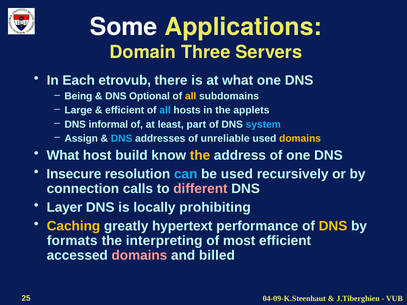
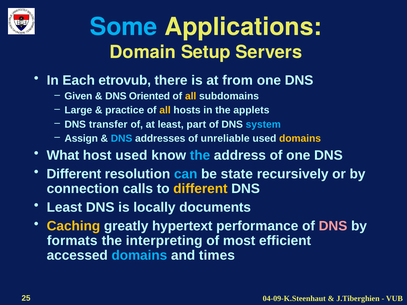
Some colour: white -> light blue
Three: Three -> Setup
at what: what -> from
Being: Being -> Given
Optional: Optional -> Oriented
efficient at (125, 110): efficient -> practice
all at (165, 110) colour: light blue -> yellow
informal: informal -> transfer
host build: build -> used
the at (200, 155) colour: yellow -> light blue
Insecure at (74, 174): Insecure -> Different
be used: used -> state
different at (200, 189) colour: pink -> yellow
Layer at (64, 207): Layer -> Least
prohibiting: prohibiting -> documents
DNS at (333, 226) colour: yellow -> pink
domains at (139, 255) colour: pink -> light blue
billed: billed -> times
